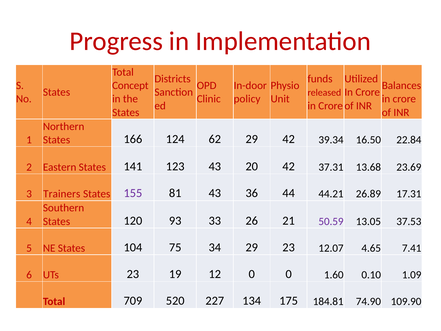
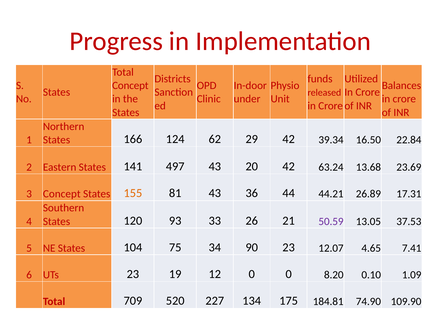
policy: policy -> under
123: 123 -> 497
37.31: 37.31 -> 63.24
3 Trainers: Trainers -> Concept
155 colour: purple -> orange
34 29: 29 -> 90
1.60: 1.60 -> 8.20
